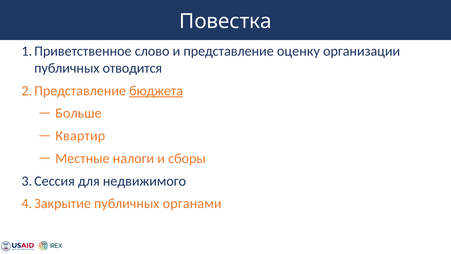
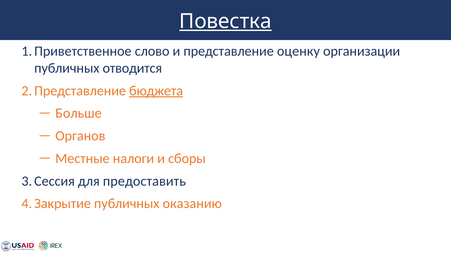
Повестка underline: none -> present
Квартир: Квартир -> Органов
недвижимого: недвижимого -> предоставить
органами: органами -> оказанию
